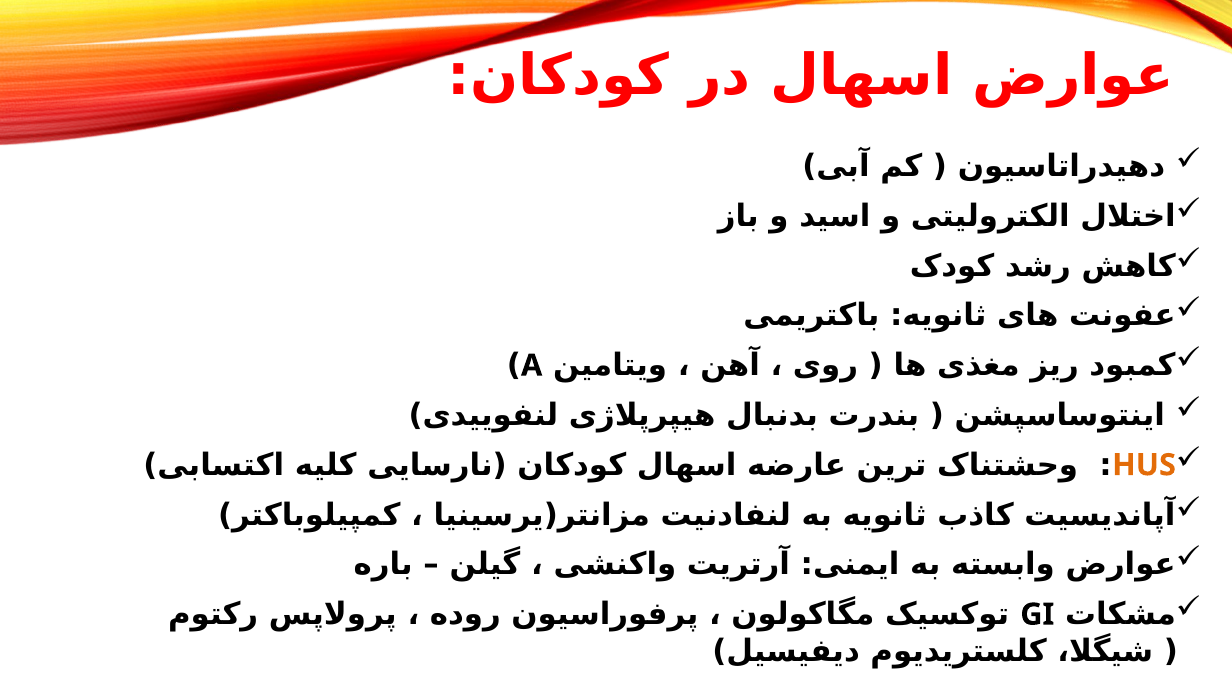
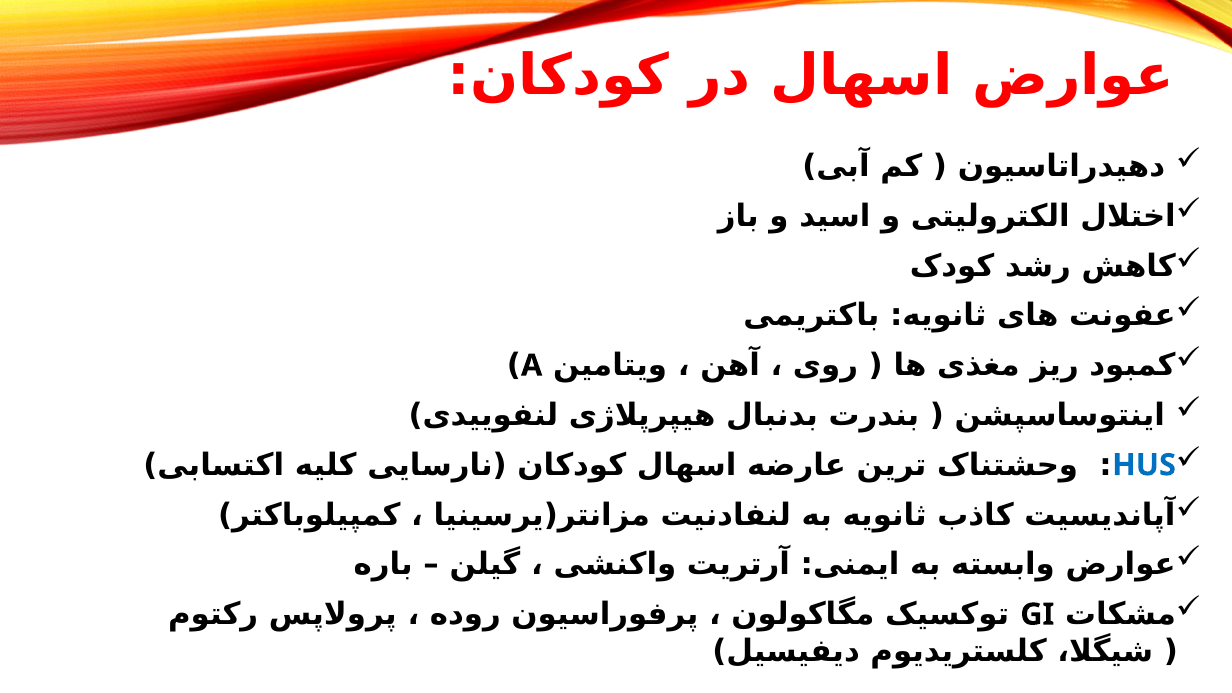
HUS colour: orange -> blue
